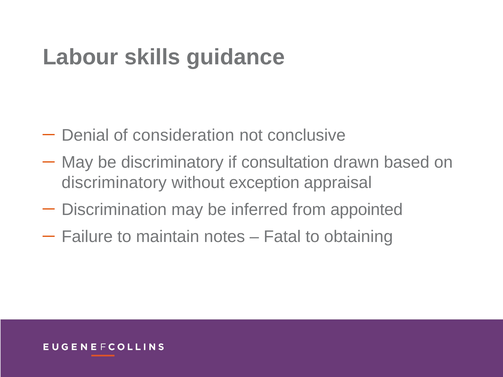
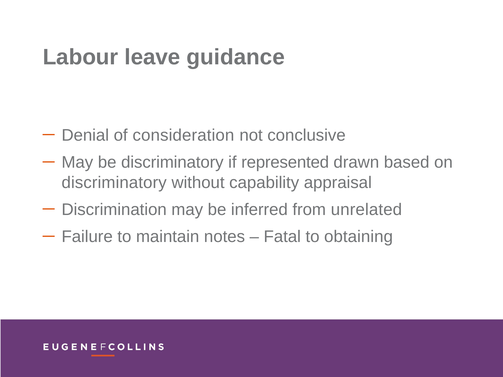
skills: skills -> leave
consultation: consultation -> represented
exception: exception -> capability
appointed: appointed -> unrelated
